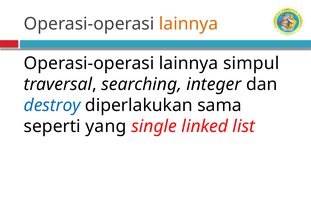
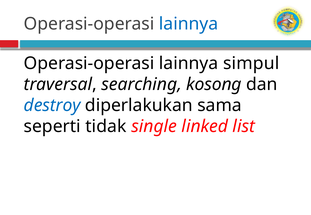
lainnya at (189, 24) colour: orange -> blue
integer: integer -> kosong
yang: yang -> tidak
